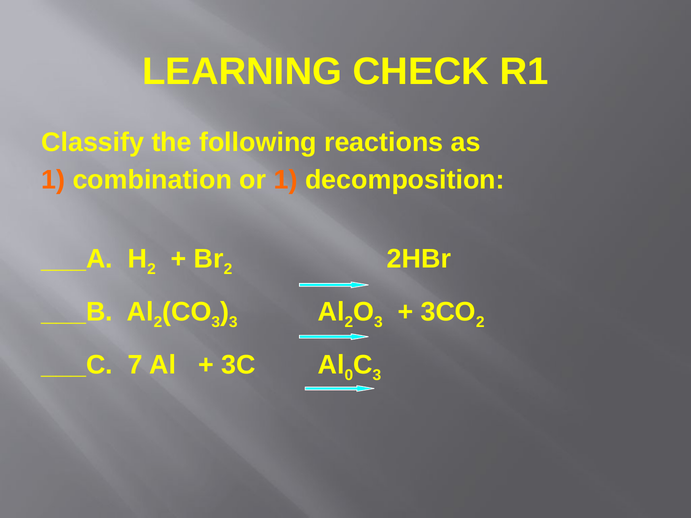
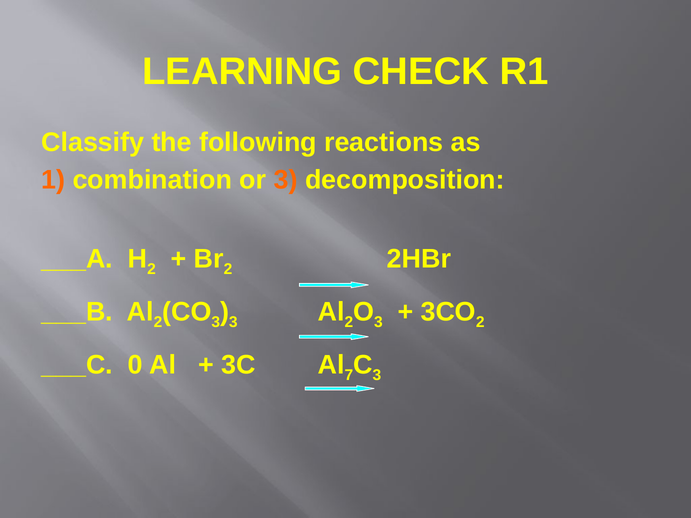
or 1: 1 -> 3
7: 7 -> 0
0: 0 -> 7
